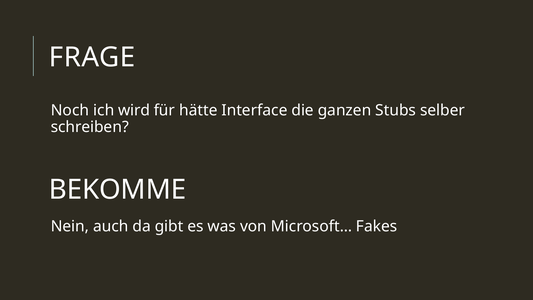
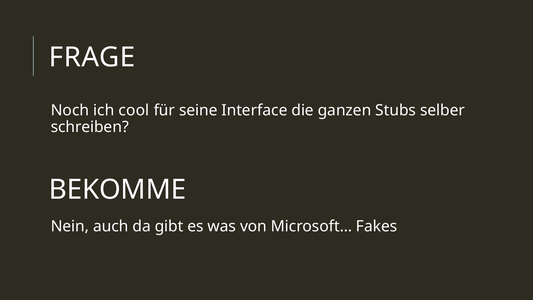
wird: wird -> cool
hätte: hätte -> seine
